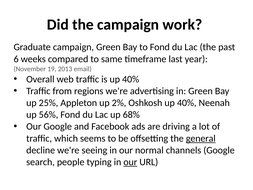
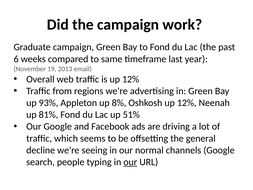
is up 40%: 40% -> 12%
25%: 25% -> 93%
2%: 2% -> 8%
Oshkosh up 40%: 40% -> 12%
56%: 56% -> 81%
68%: 68% -> 51%
general underline: present -> none
